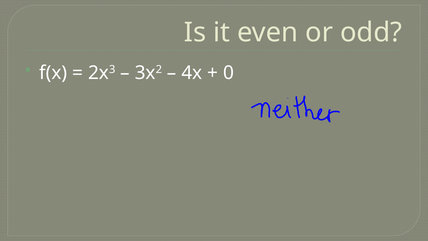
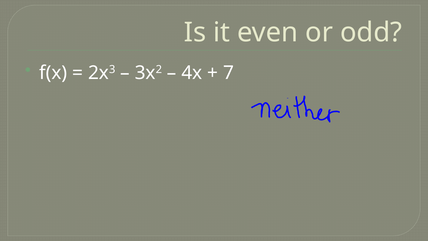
0: 0 -> 7
